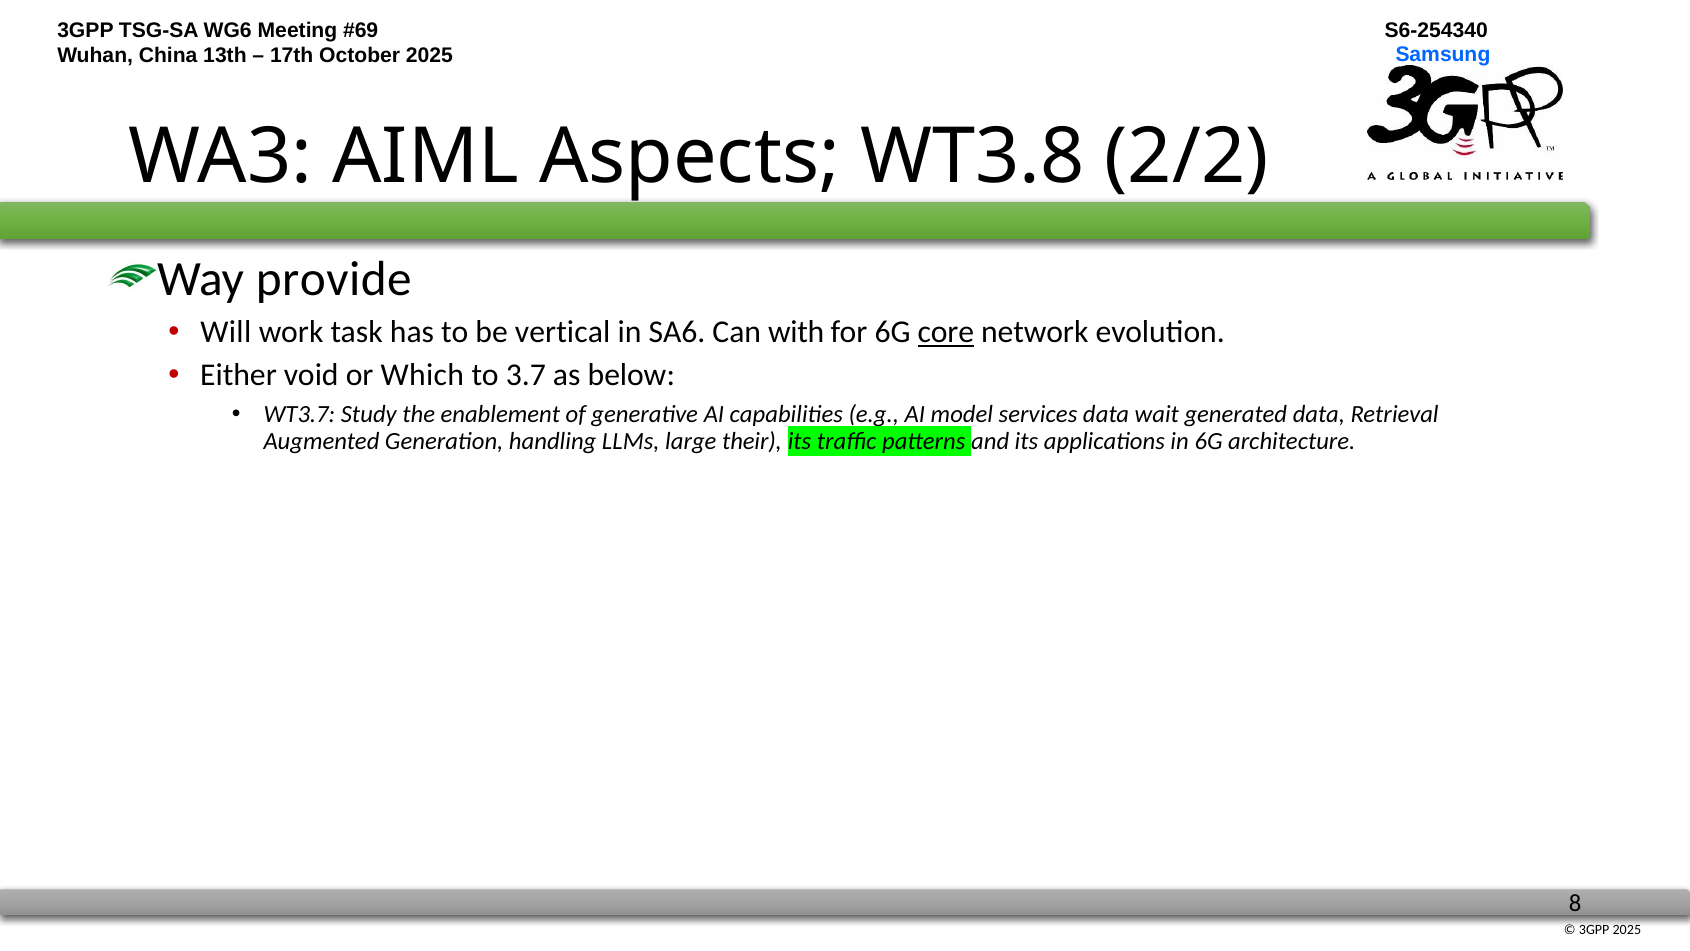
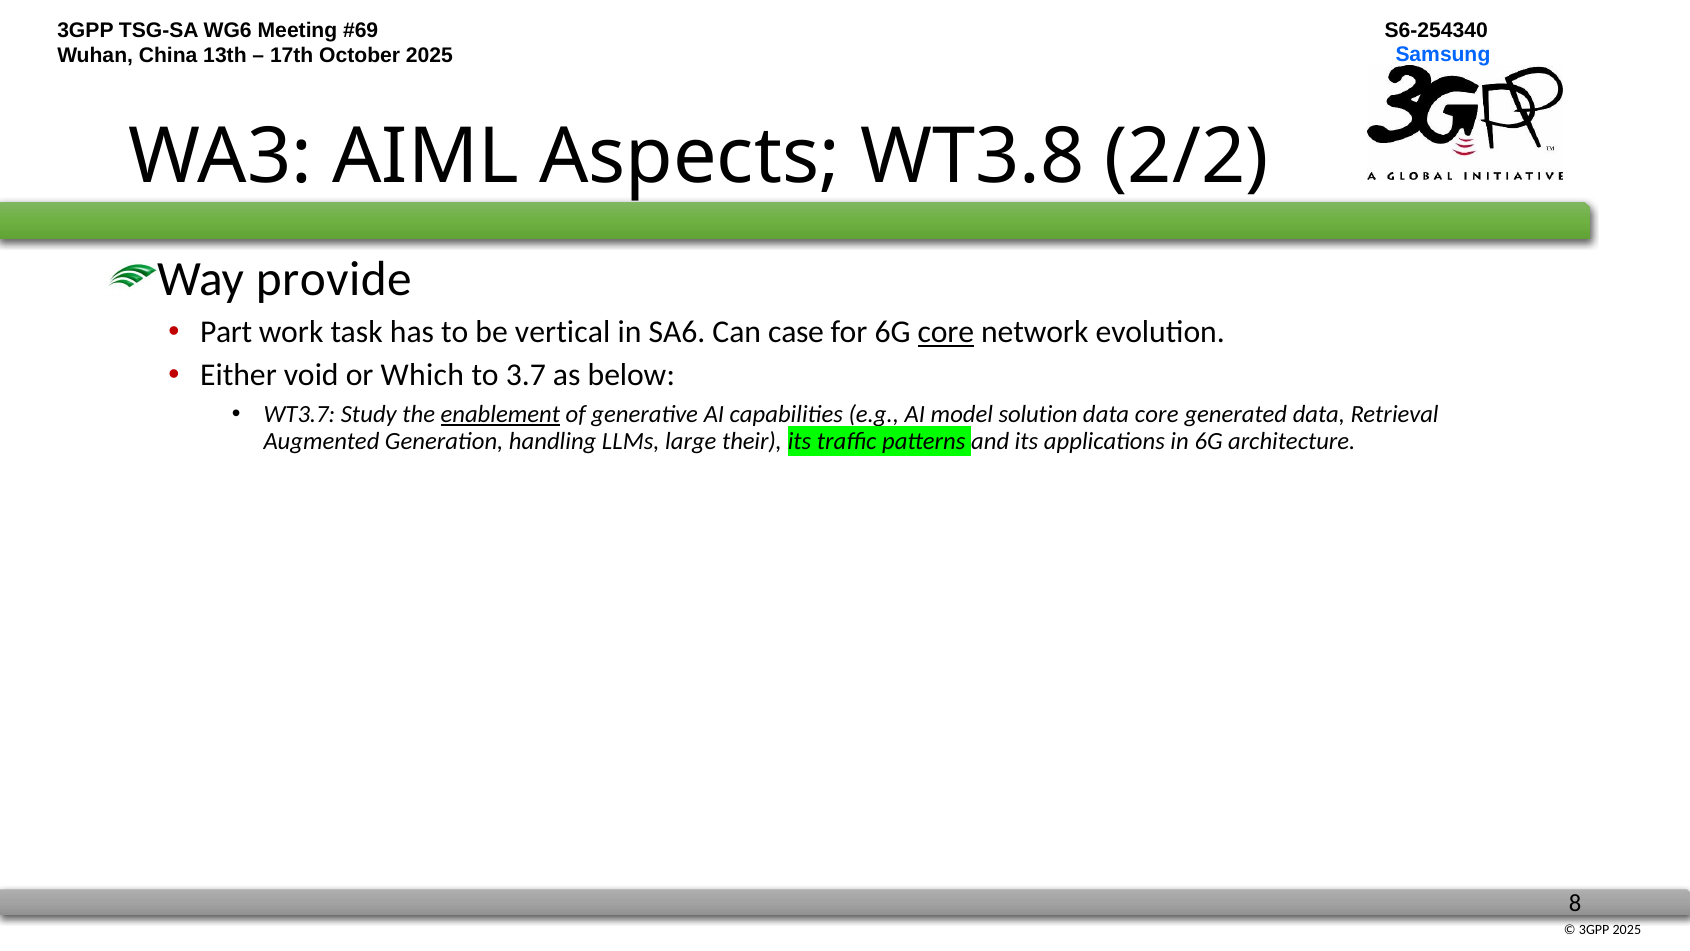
Will: Will -> Part
with: with -> case
enablement underline: none -> present
services: services -> solution
data wait: wait -> core
